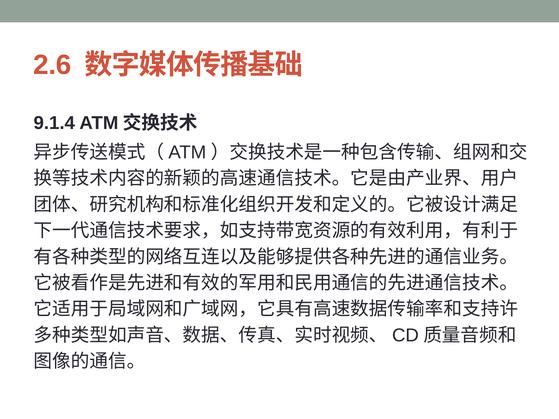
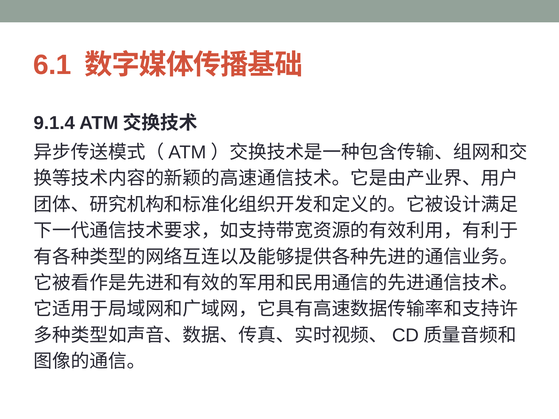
2.6: 2.6 -> 6.1
